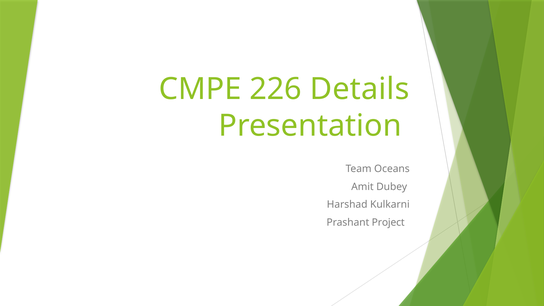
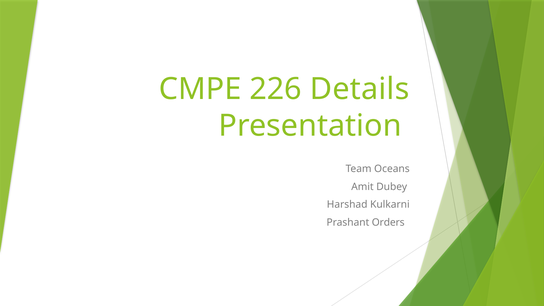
Project: Project -> Orders
